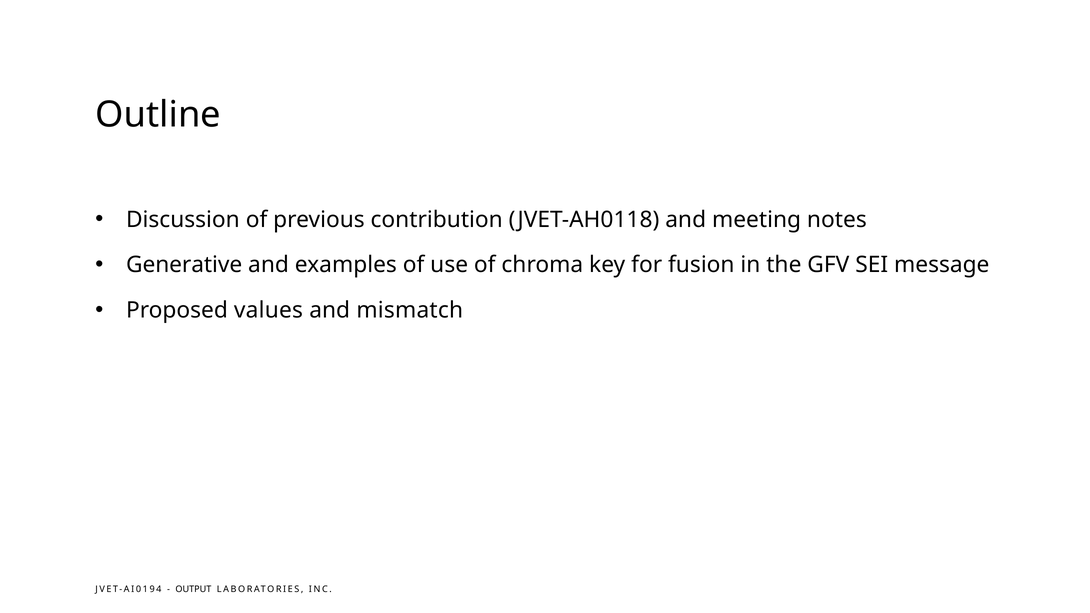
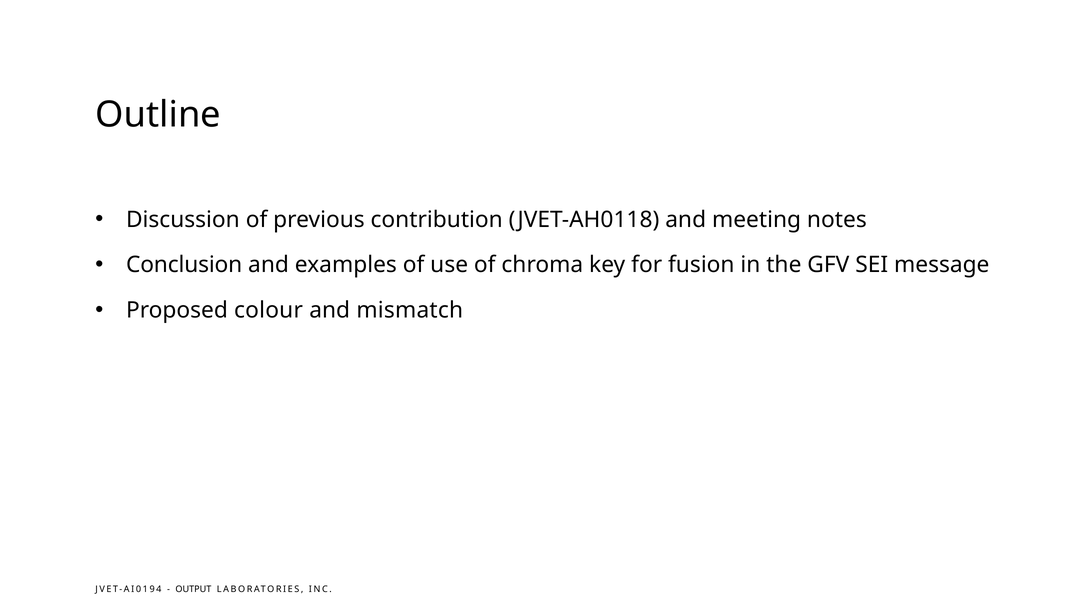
Generative: Generative -> Conclusion
values: values -> colour
